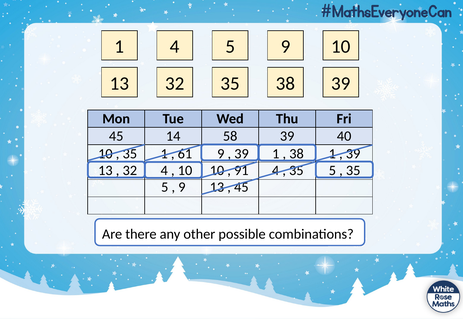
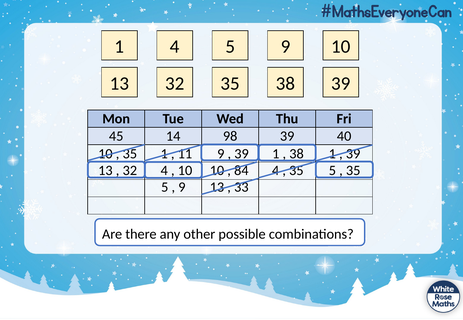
58: 58 -> 98
61: 61 -> 11
91: 91 -> 84
45 at (241, 188): 45 -> 33
